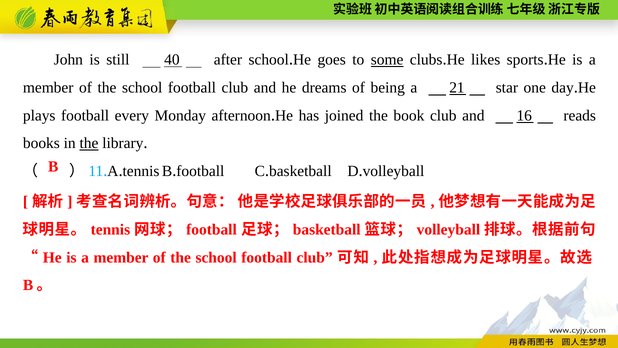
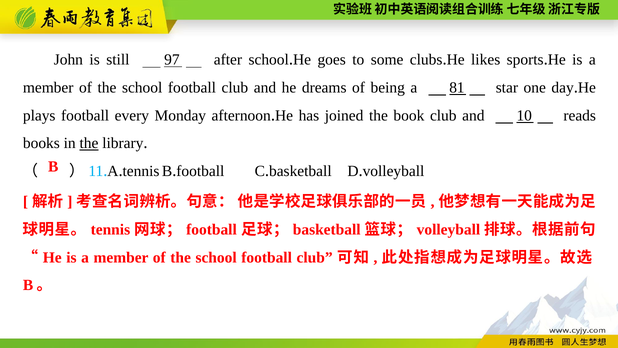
40: 40 -> 97
some underline: present -> none
21: 21 -> 81
16: 16 -> 10
